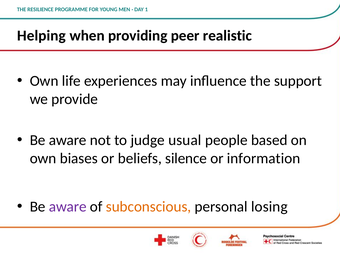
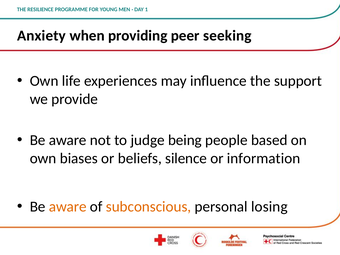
Helping: Helping -> Anxiety
realistic: realistic -> seeking
usual: usual -> being
aware at (68, 207) colour: purple -> orange
